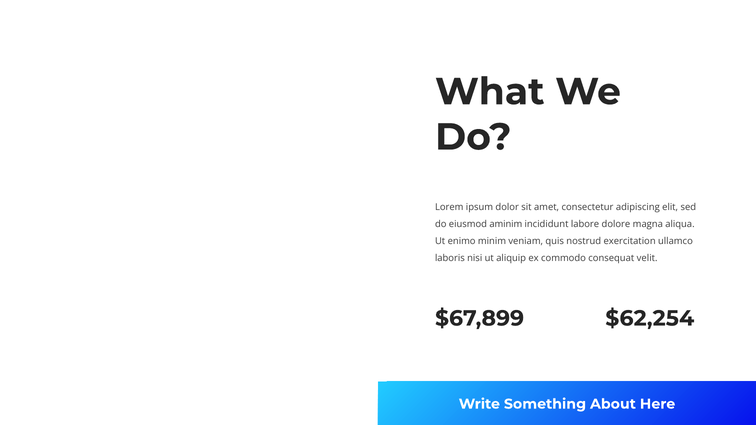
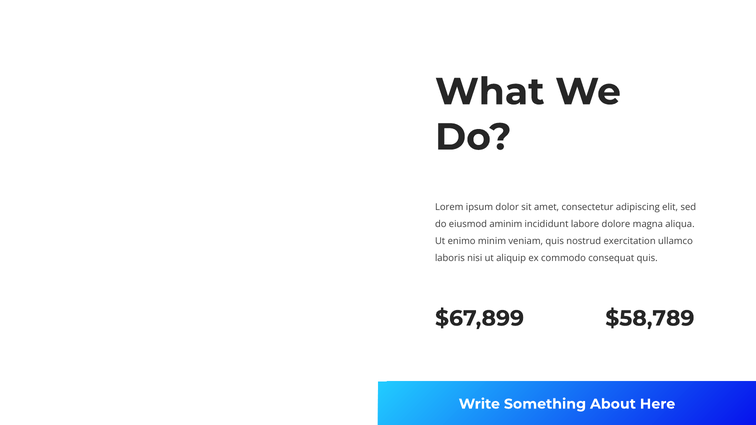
consequat velit: velit -> quis
$62,254: $62,254 -> $58,789
